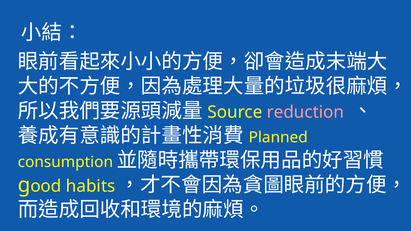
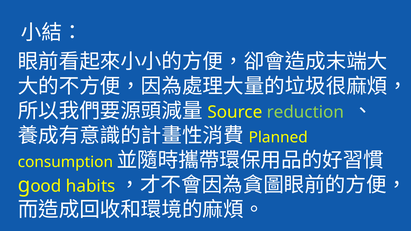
reduction colour: pink -> light green
